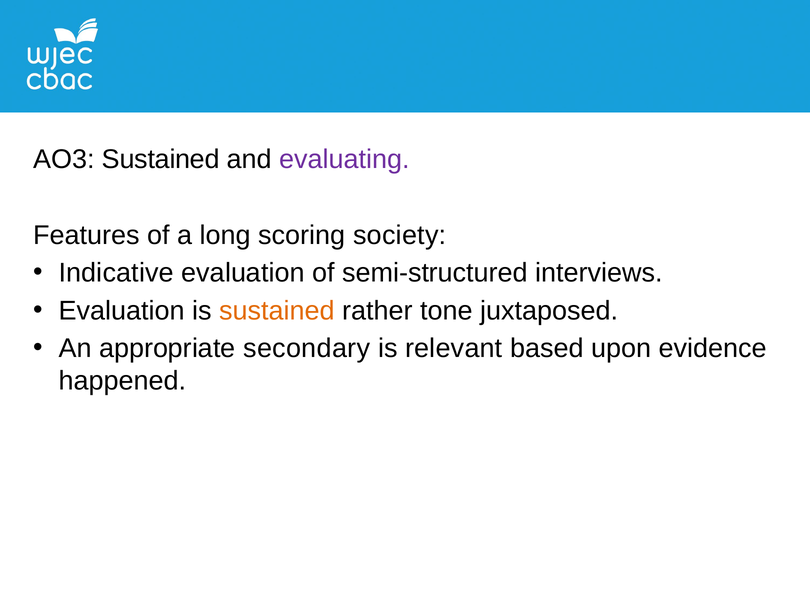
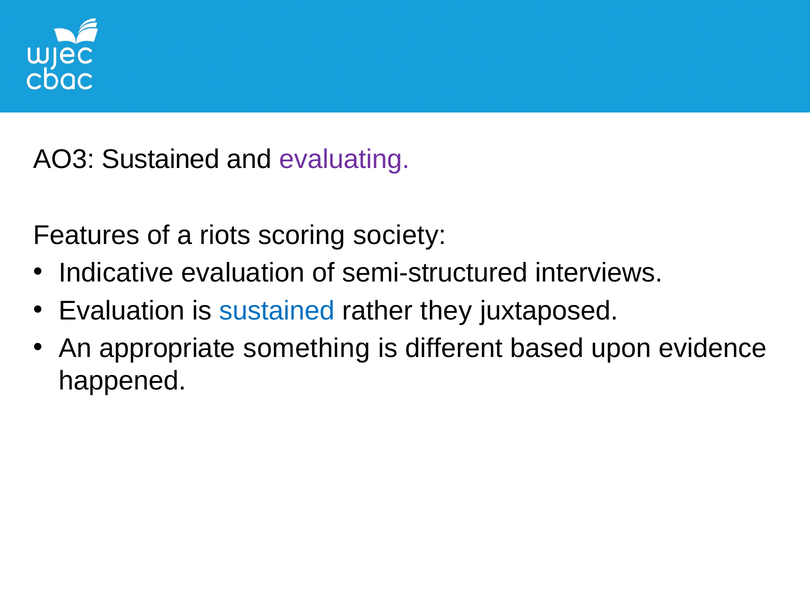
long: long -> riots
sustained at (277, 310) colour: orange -> blue
tone: tone -> they
secondary: secondary -> something
relevant: relevant -> different
